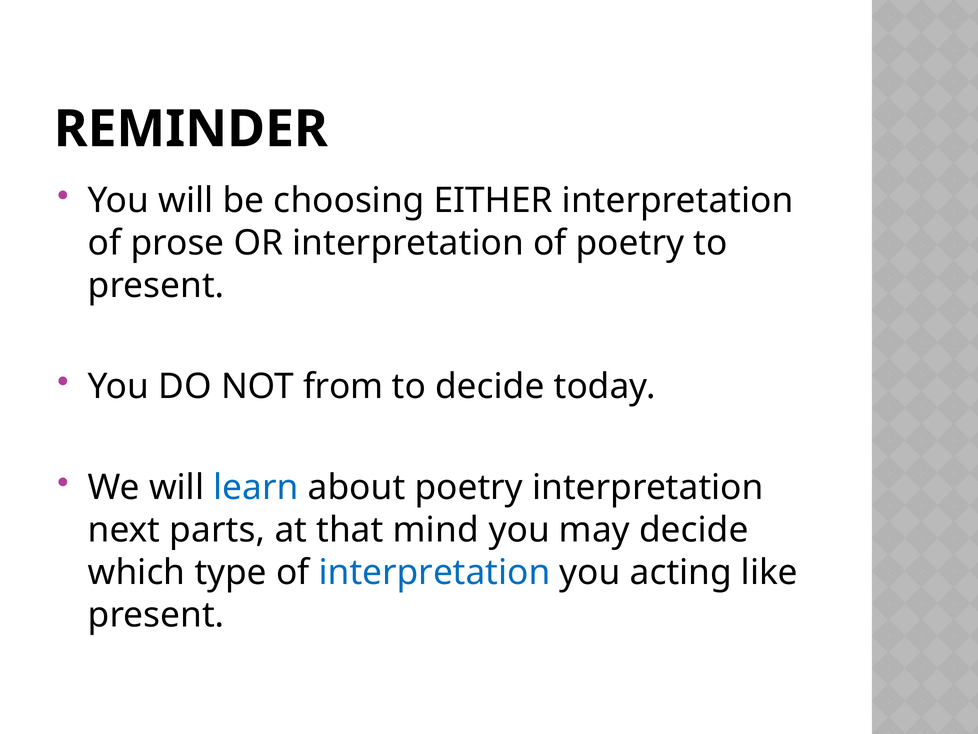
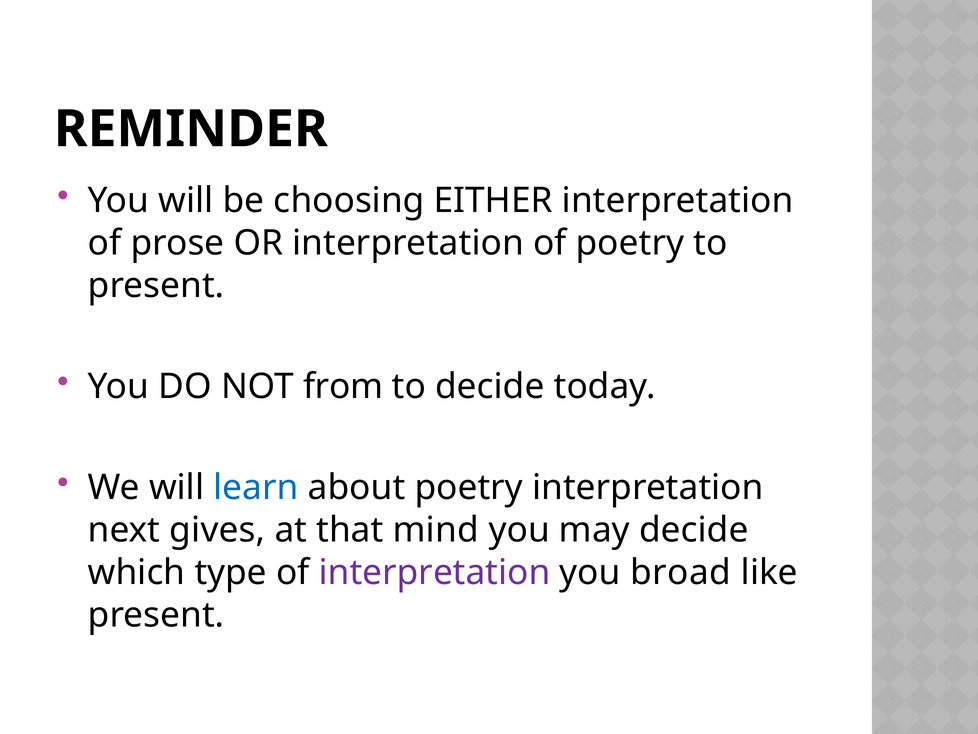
parts: parts -> gives
interpretation at (435, 572) colour: blue -> purple
acting: acting -> broad
